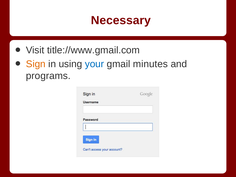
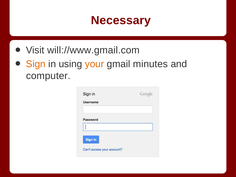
title://www.gmail.com: title://www.gmail.com -> will://www.gmail.com
your colour: blue -> orange
programs: programs -> computer
